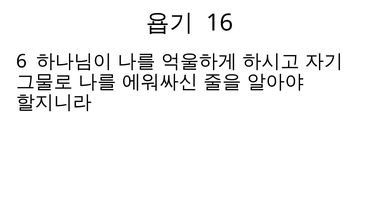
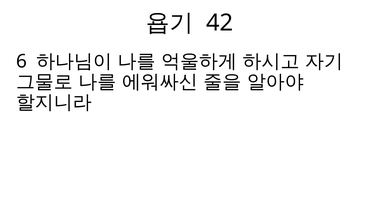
16: 16 -> 42
